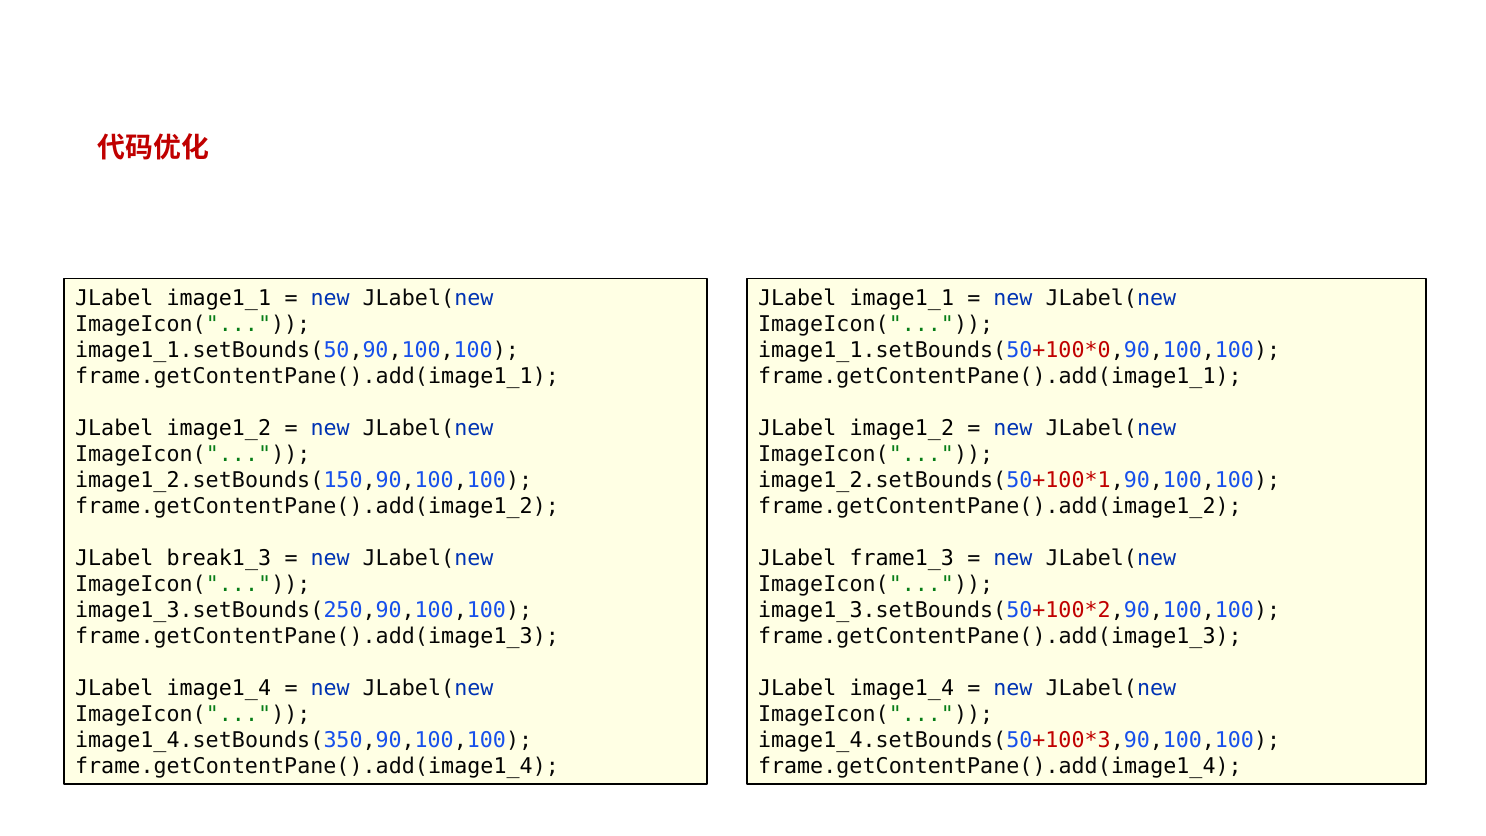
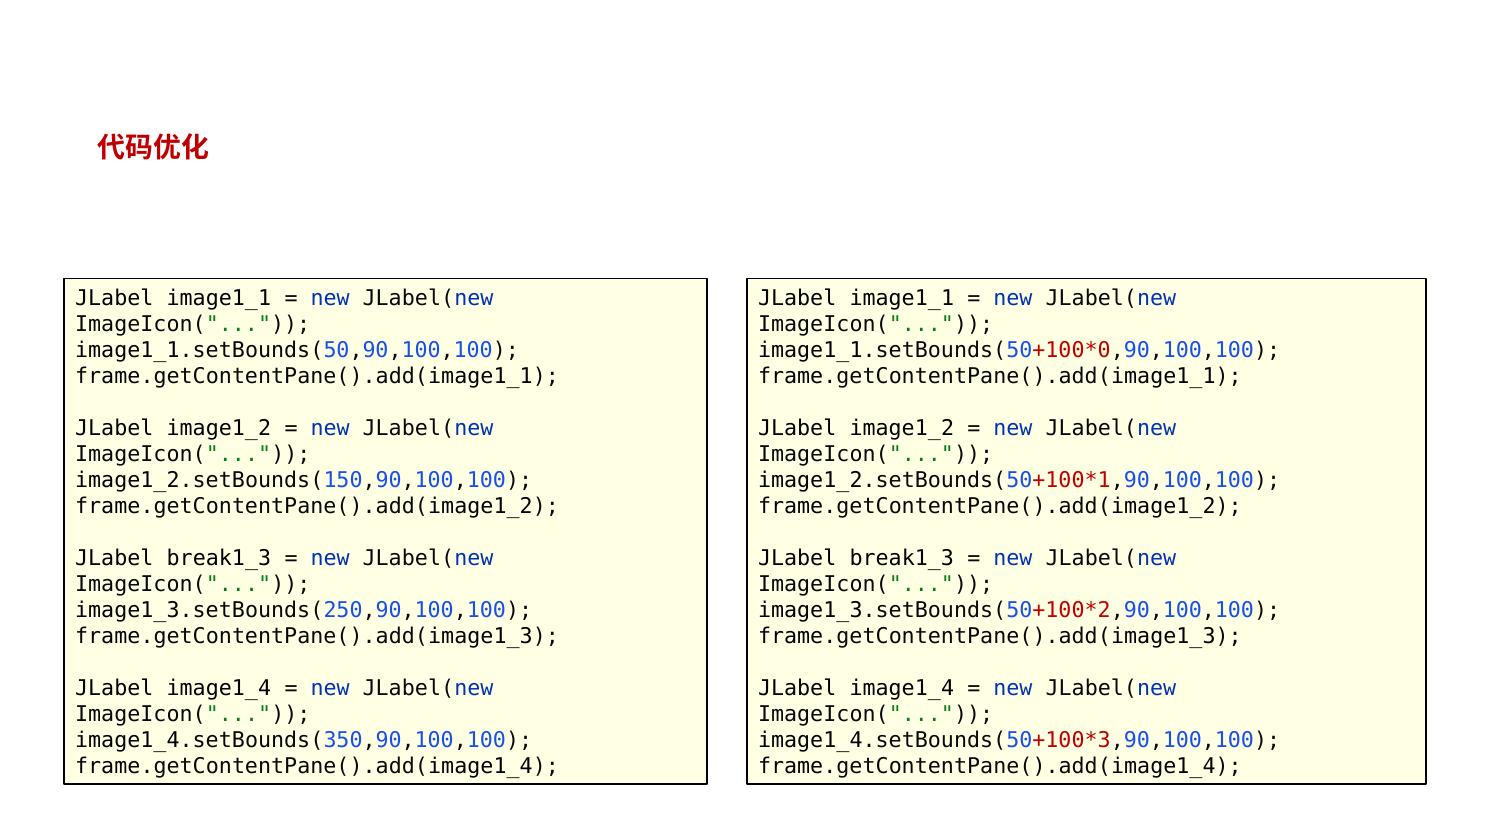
frame1_3 at (902, 559): frame1_3 -> break1_3
